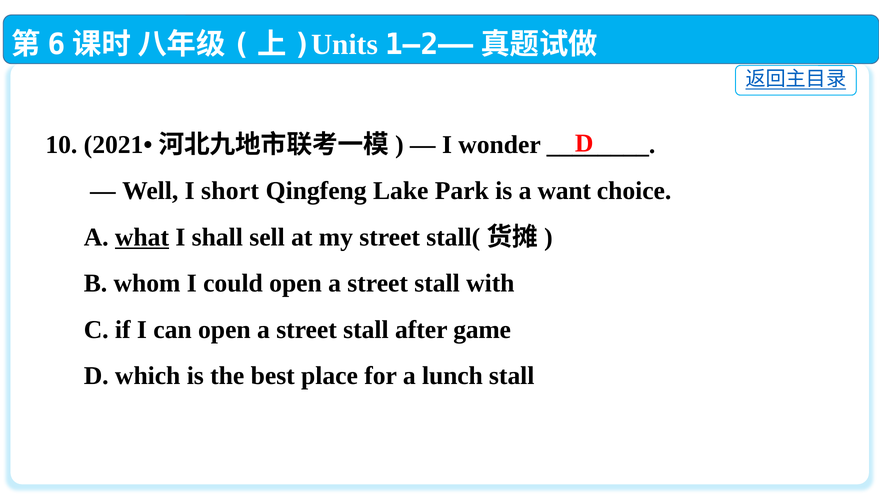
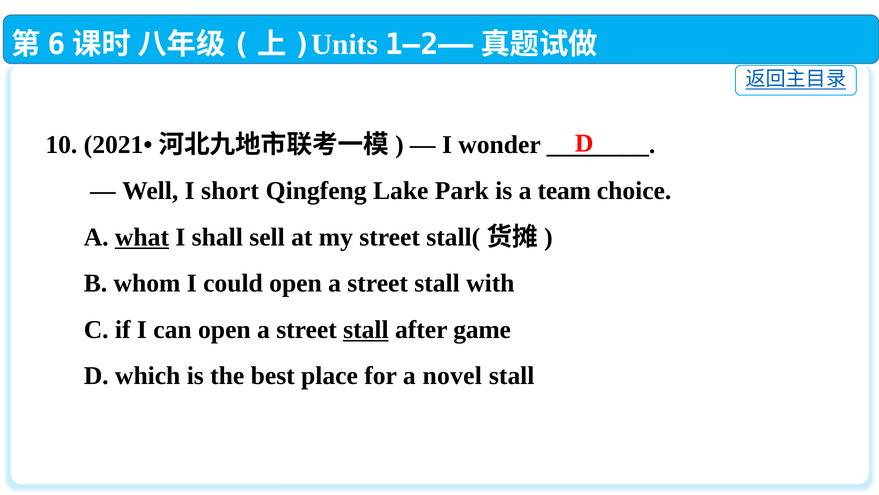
want: want -> team
stall at (366, 329) underline: none -> present
lunch: lunch -> novel
